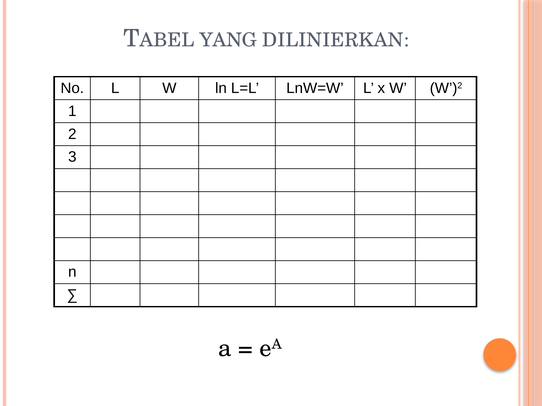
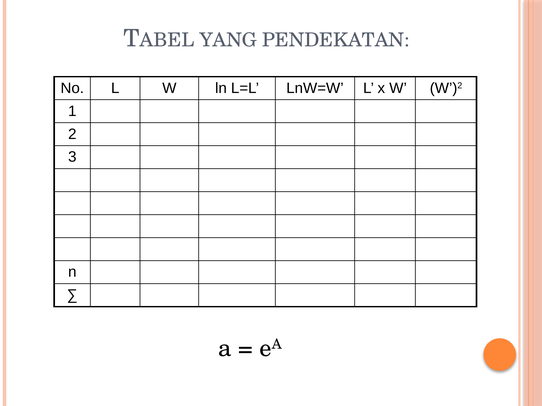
DILINIERKAN: DILINIERKAN -> PENDEKATAN
